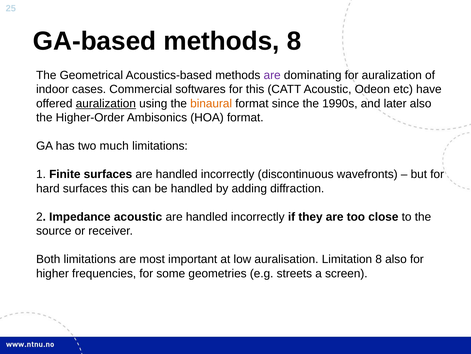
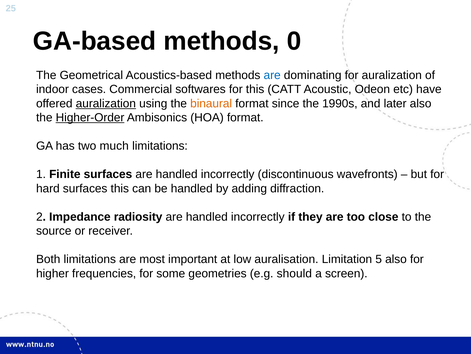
methods 8: 8 -> 0
are at (272, 75) colour: purple -> blue
Higher-Order underline: none -> present
Impedance acoustic: acoustic -> radiosity
Limitation 8: 8 -> 5
streets: streets -> should
